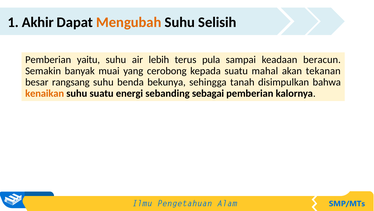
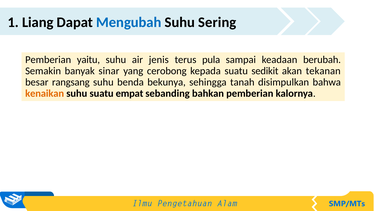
Akhir: Akhir -> Liang
Mengubah colour: orange -> blue
Selisih: Selisih -> Sering
lebih: lebih -> jenis
beracun: beracun -> berubah
muai: muai -> sinar
mahal: mahal -> sedikit
energi: energi -> empat
sebagai: sebagai -> bahkan
